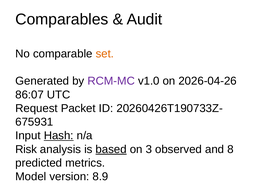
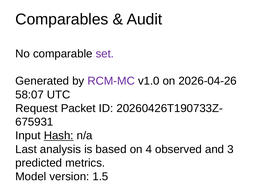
set colour: orange -> purple
86:07: 86:07 -> 58:07
Risk: Risk -> Last
based underline: present -> none
3: 3 -> 4
8: 8 -> 3
8.9: 8.9 -> 1.5
